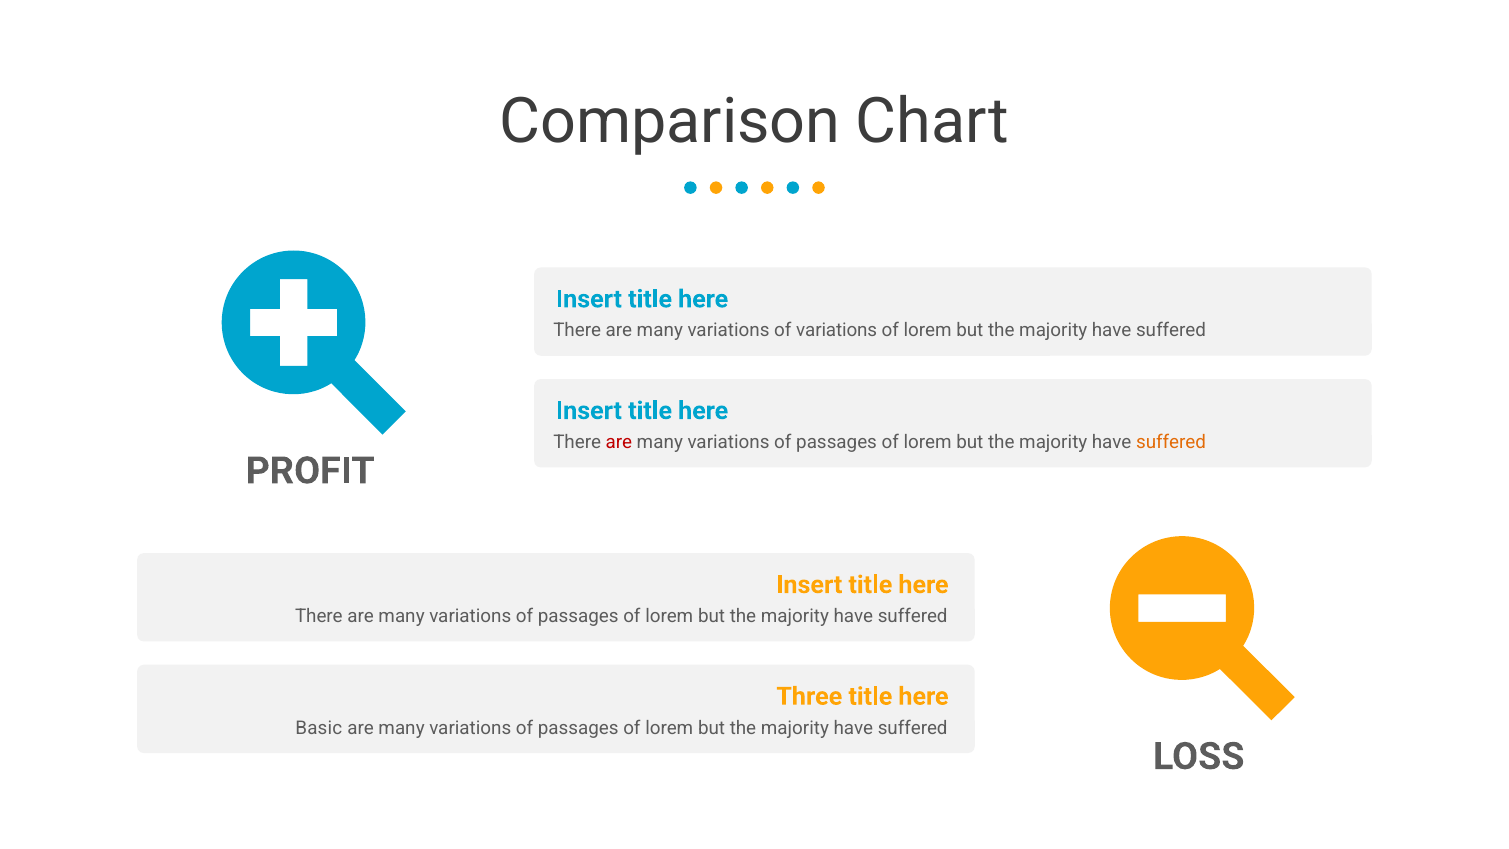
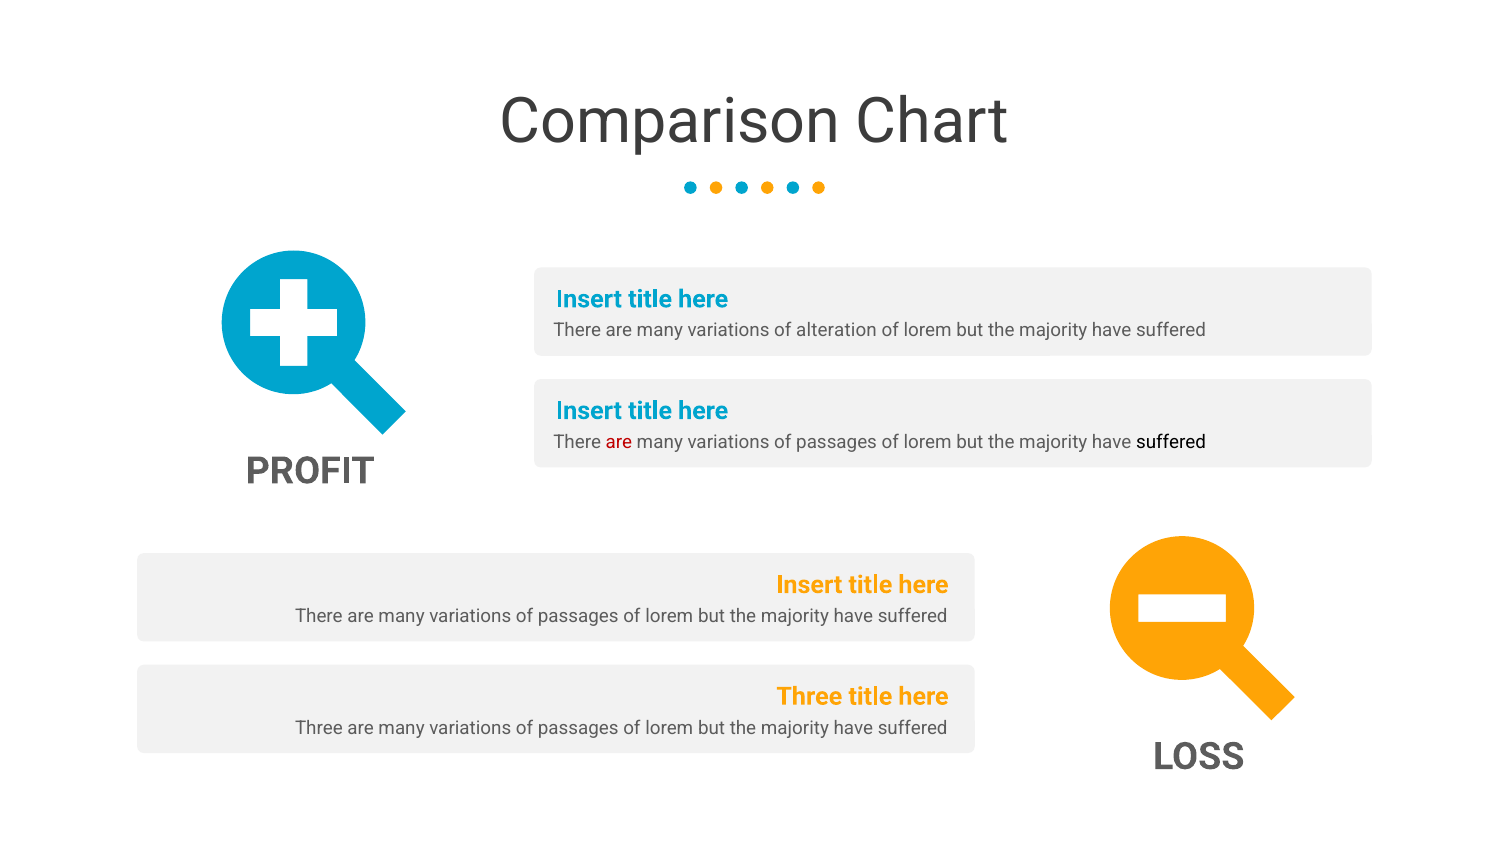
of variations: variations -> alteration
suffered at (1171, 442) colour: orange -> black
Basic at (319, 728): Basic -> Three
